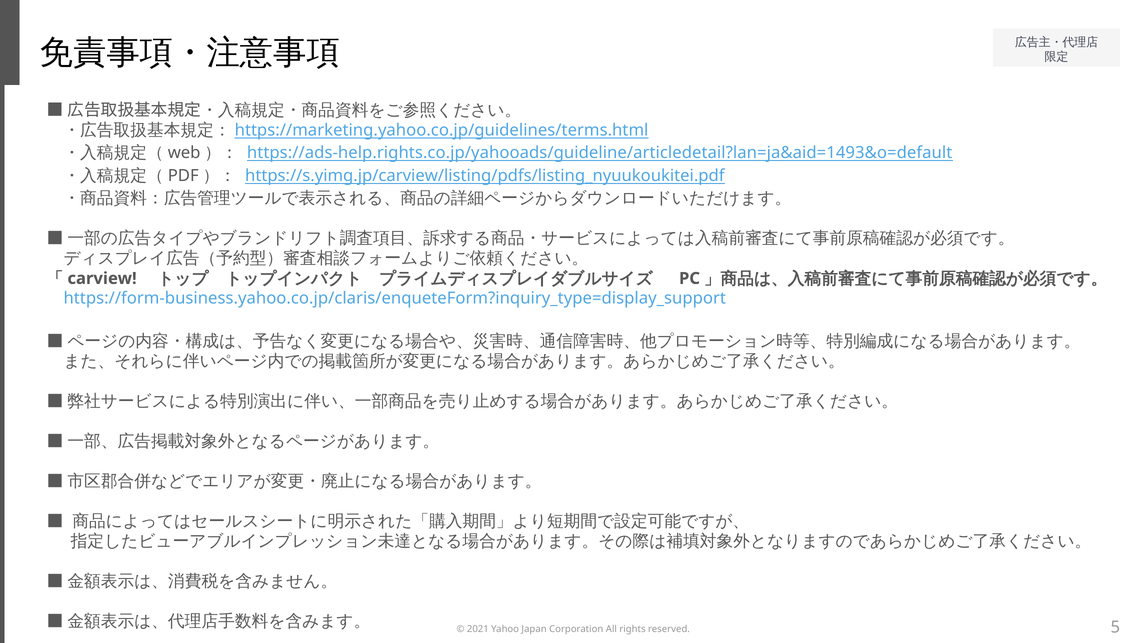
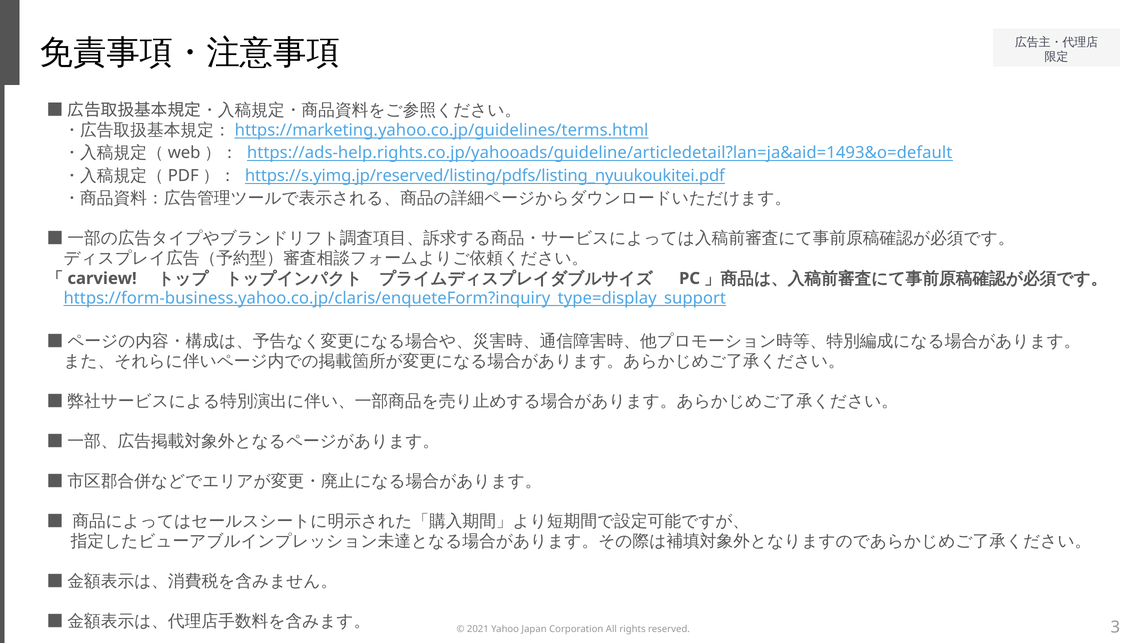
https://s.yimg.jp/carview/listing/pdfs/listing_nyuukoukitei.pdf: https://s.yimg.jp/carview/listing/pdfs/listing_nyuukoukitei.pdf -> https://s.yimg.jp/reserved/listing/pdfs/listing_nyuukoukitei.pdf
https://form-business.yahoo.co.jp/claris/enqueteForm?inquiry_type=display_support underline: none -> present
5: 5 -> 3
